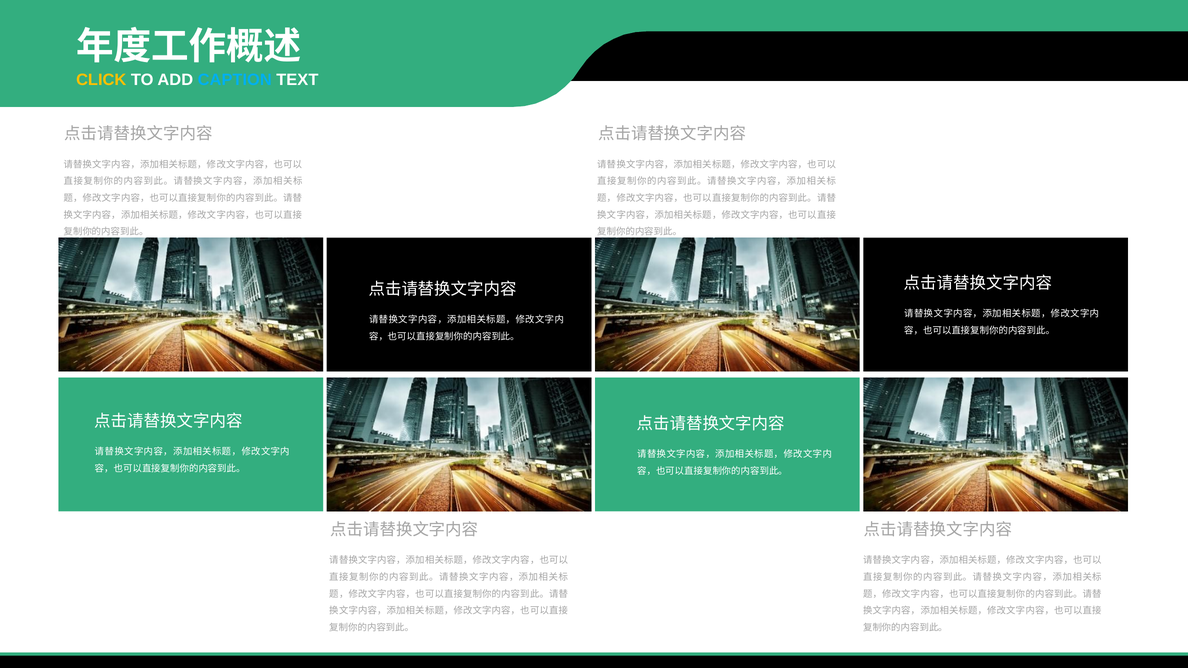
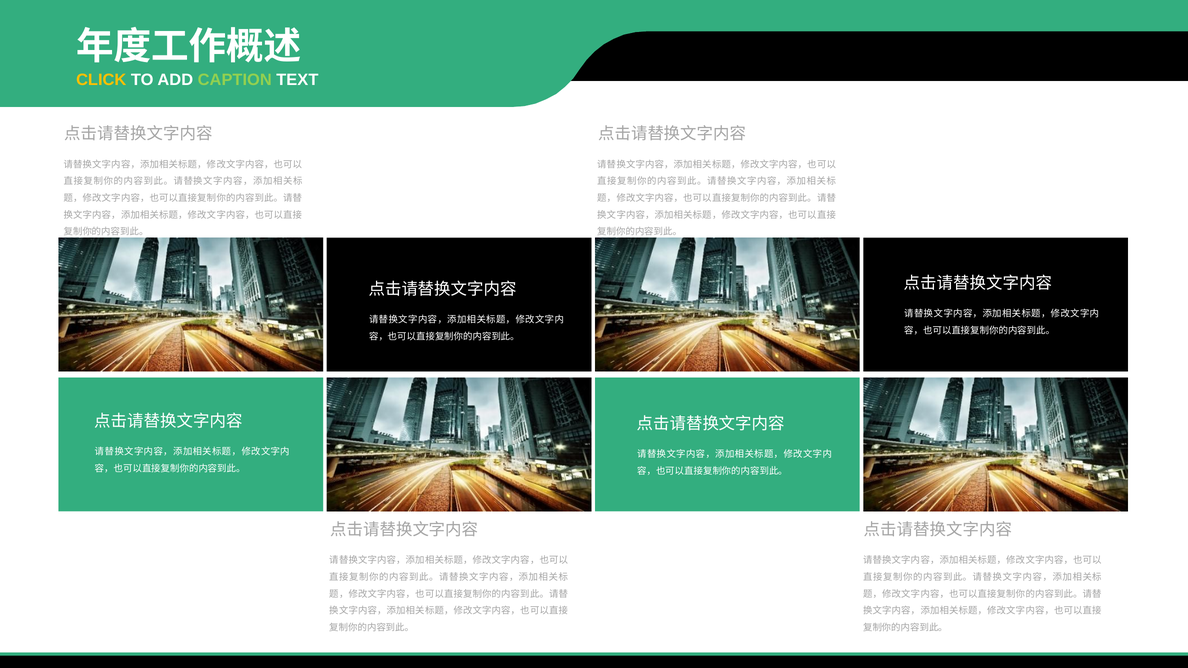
CAPTION colour: light blue -> light green
